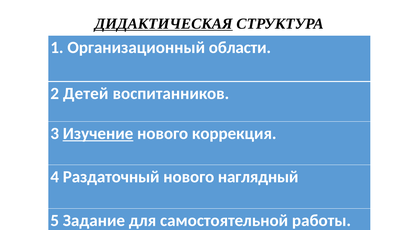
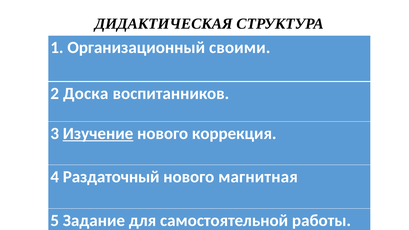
ДИДАКТИЧЕСКАЯ underline: present -> none
области: области -> своими
Детей: Детей -> Доска
наглядный: наглядный -> магнитная
